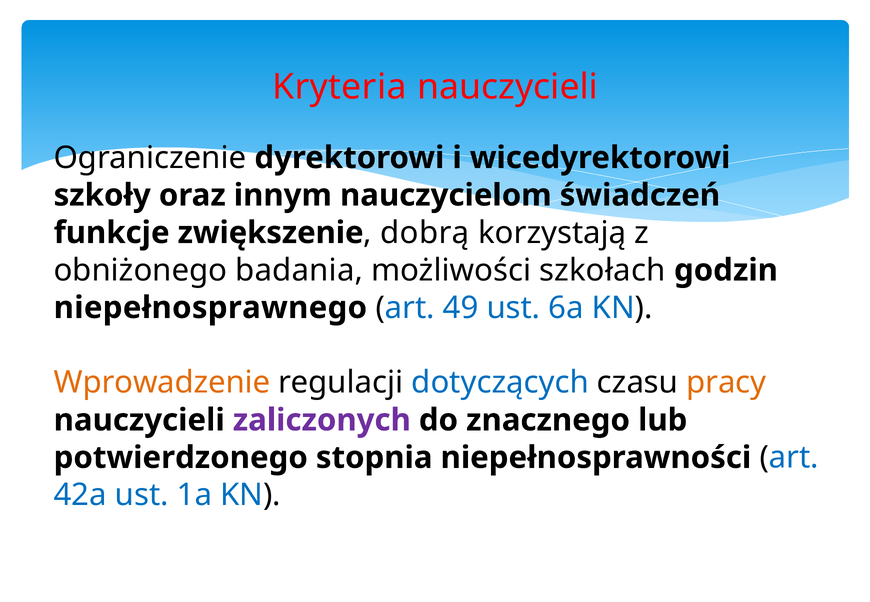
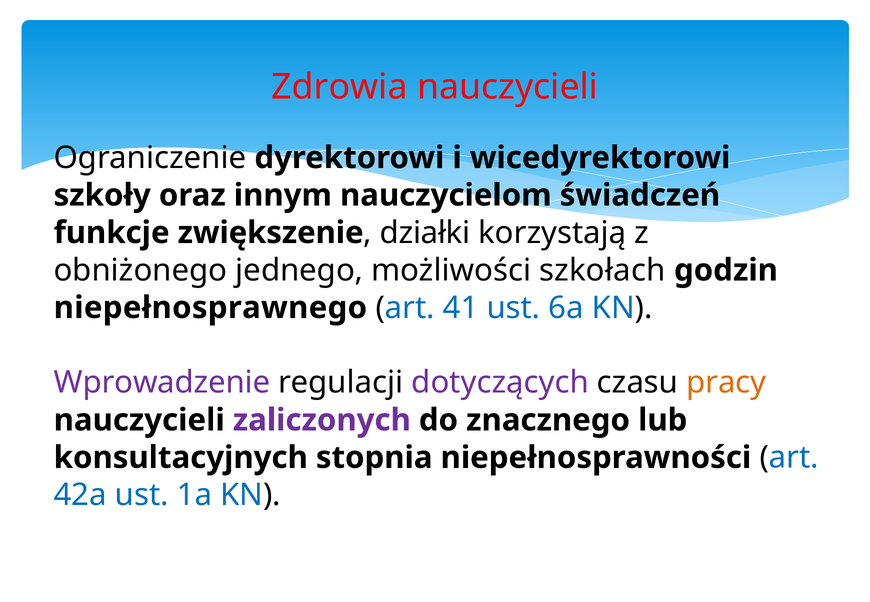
Kryteria: Kryteria -> Zdrowia
dobrą: dobrą -> działki
badania: badania -> jednego
49: 49 -> 41
Wprowadzenie colour: orange -> purple
dotyczących colour: blue -> purple
potwierdzonego: potwierdzonego -> konsultacyjnych
